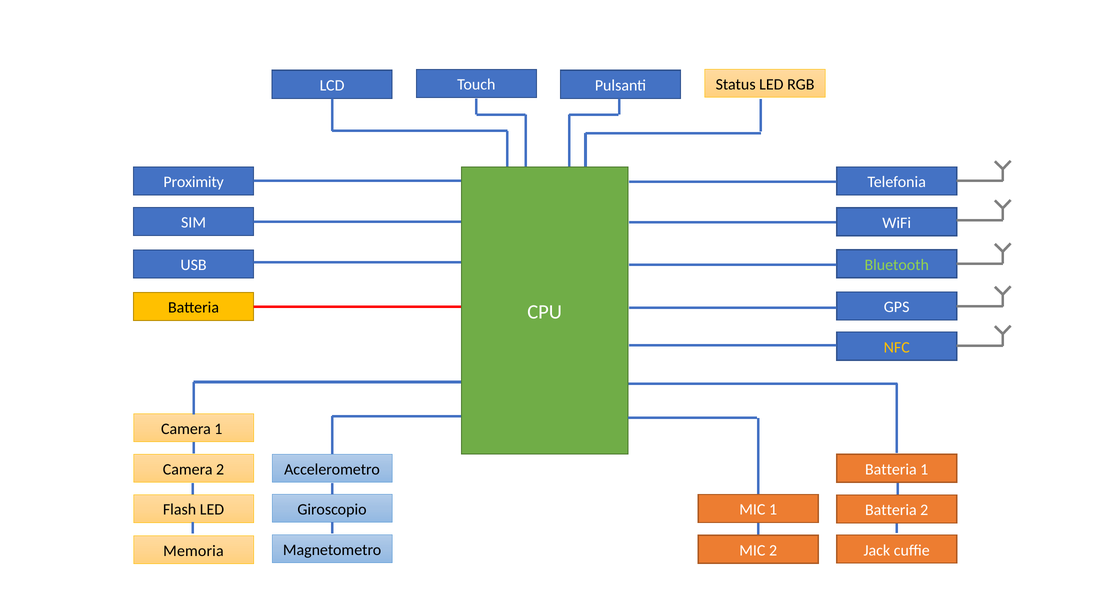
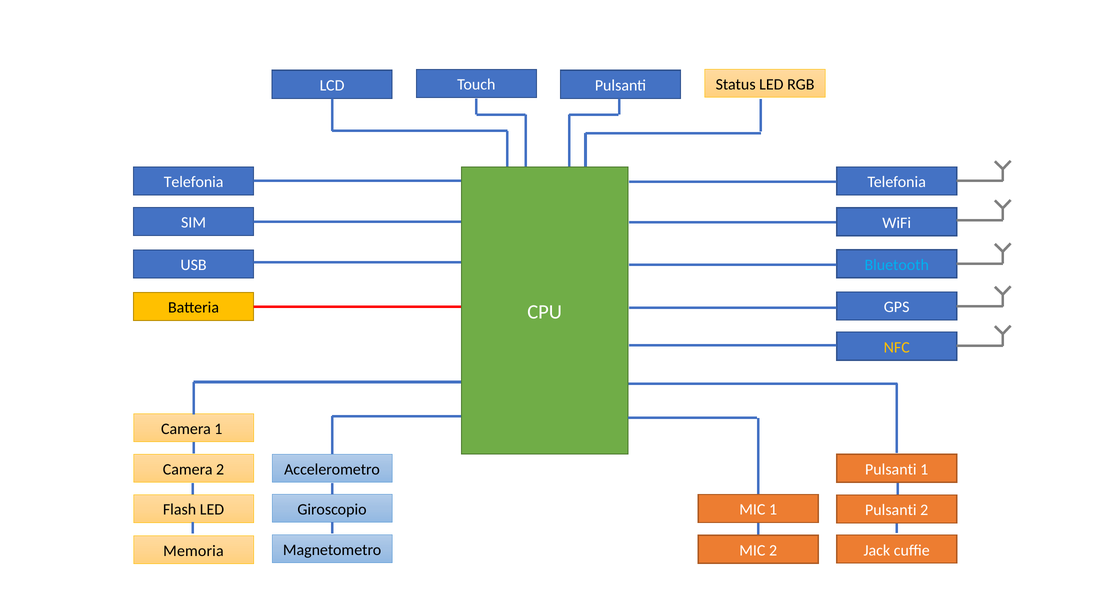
Proximity at (194, 182): Proximity -> Telefonia
Bluetooth colour: light green -> light blue
Batteria at (891, 469): Batteria -> Pulsanti
Batteria at (891, 510): Batteria -> Pulsanti
